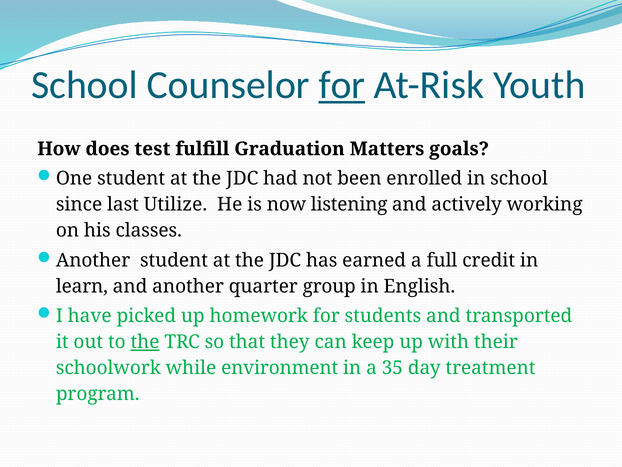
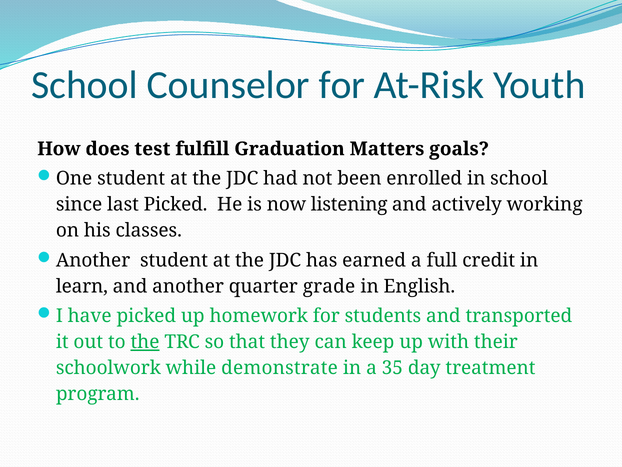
for at (342, 85) underline: present -> none
last Utilize: Utilize -> Picked
group: group -> grade
environment: environment -> demonstrate
